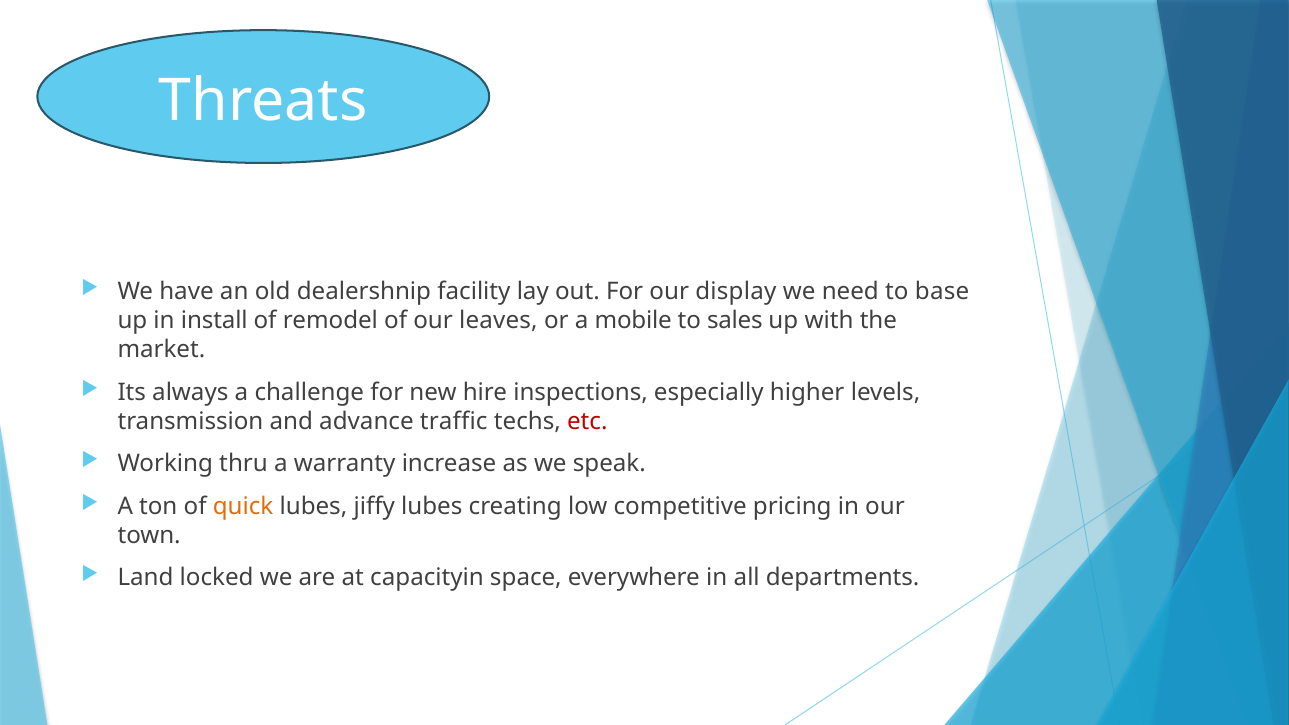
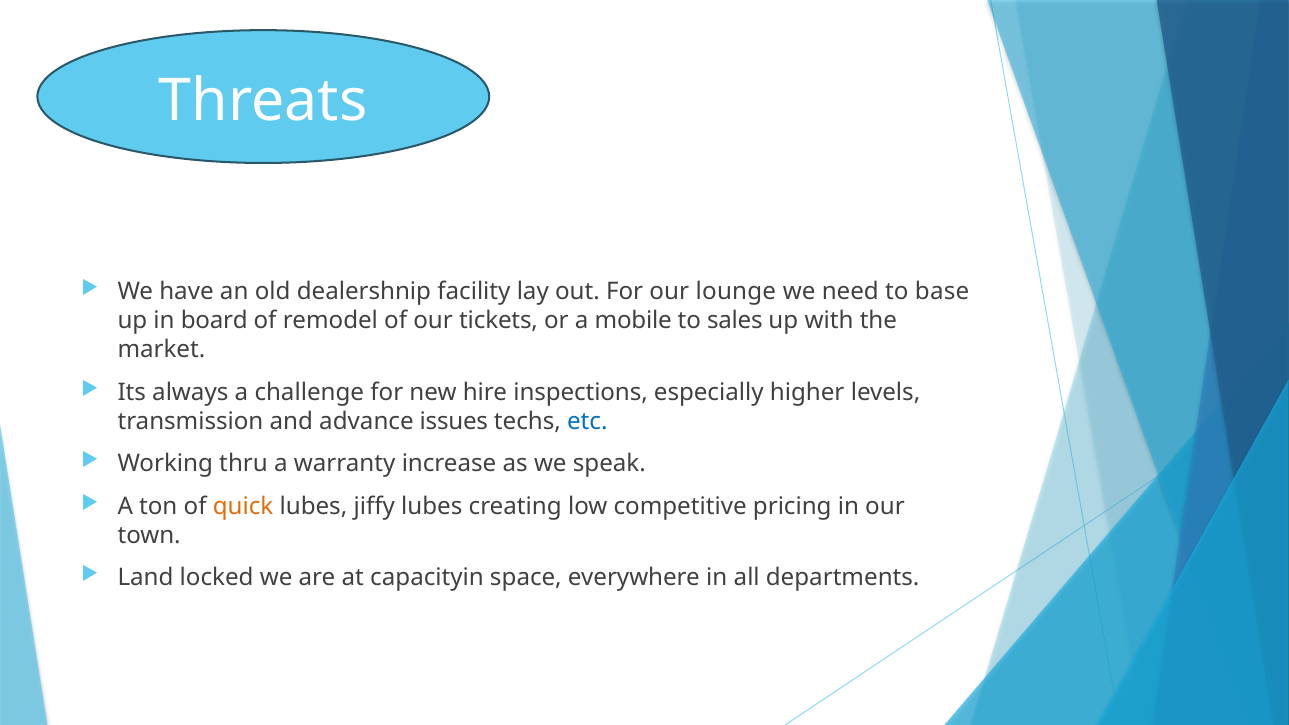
display: display -> lounge
install: install -> board
leaves: leaves -> tickets
traffic: traffic -> issues
etc colour: red -> blue
